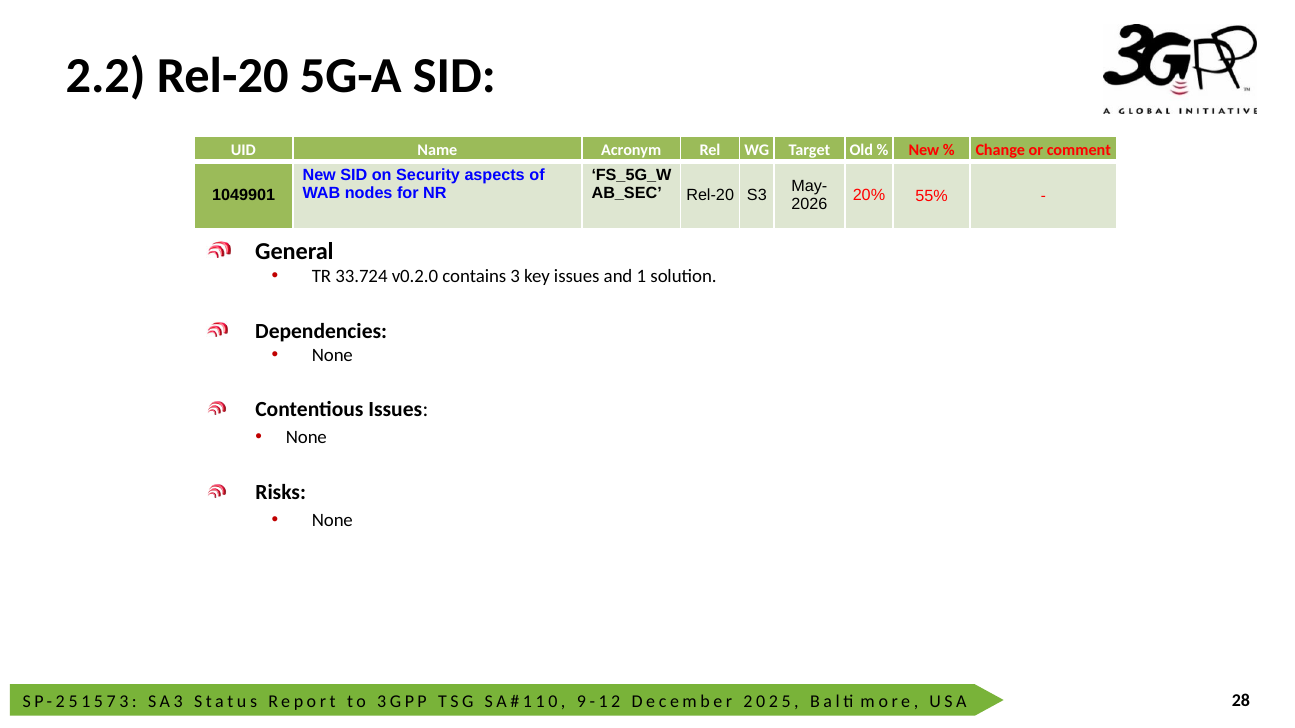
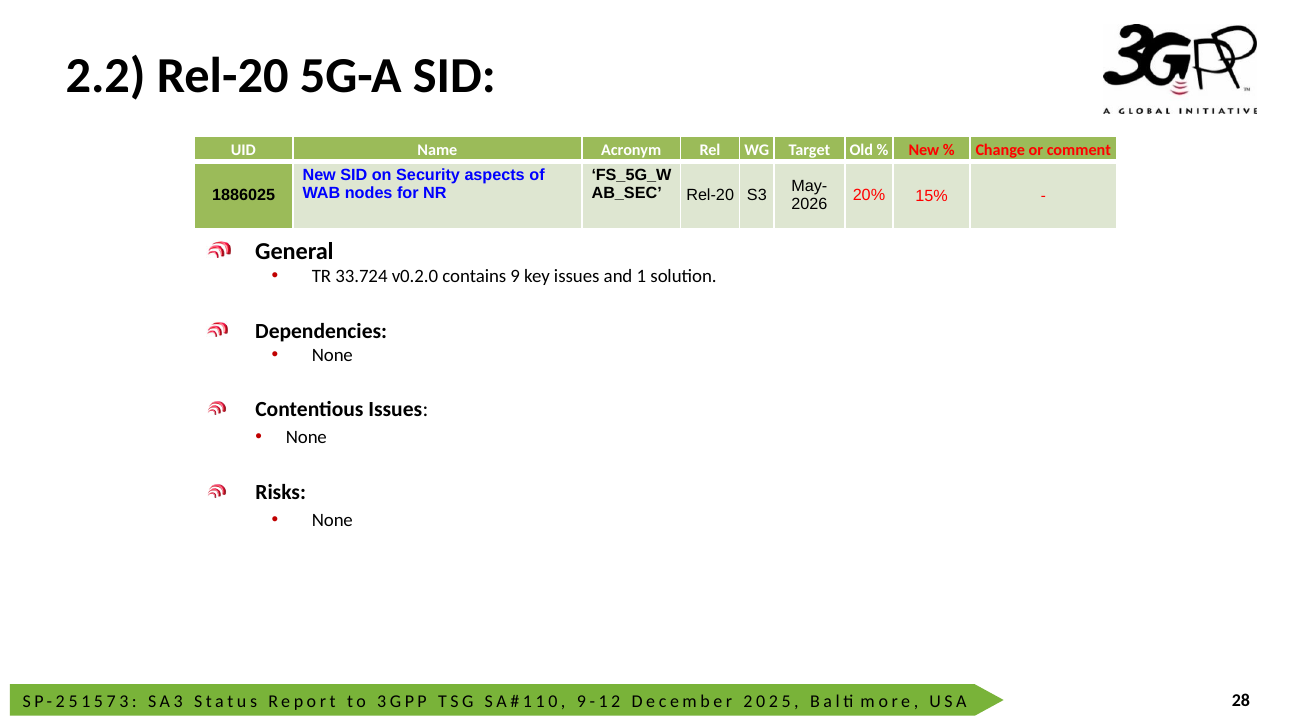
1049901: 1049901 -> 1886025
55%: 55% -> 15%
3: 3 -> 9
